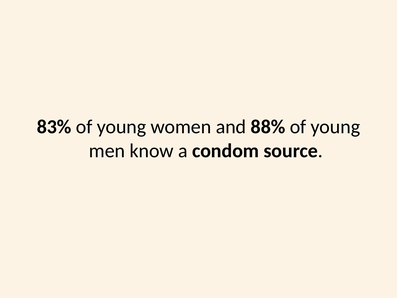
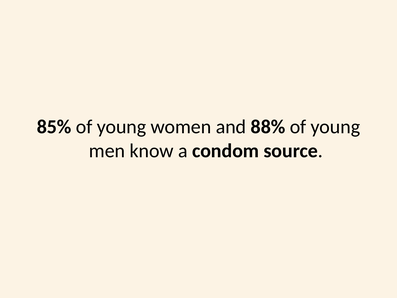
83%: 83% -> 85%
